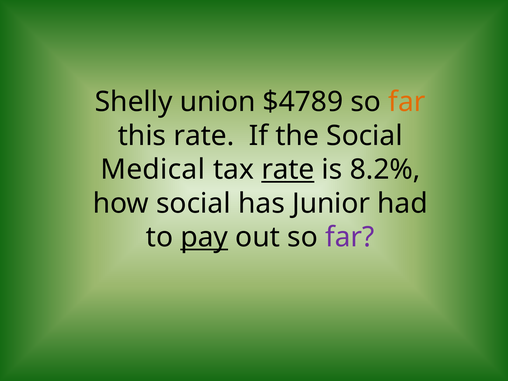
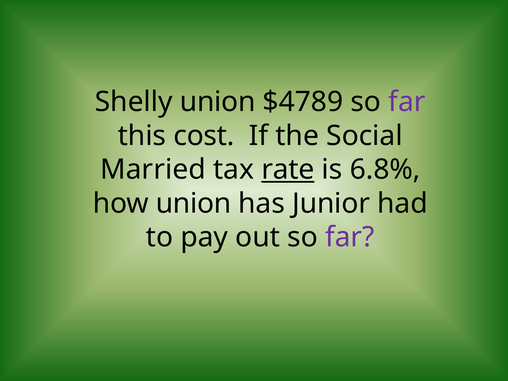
far at (407, 102) colour: orange -> purple
this rate: rate -> cost
Medical: Medical -> Married
8.2%: 8.2% -> 6.8%
how social: social -> union
pay underline: present -> none
